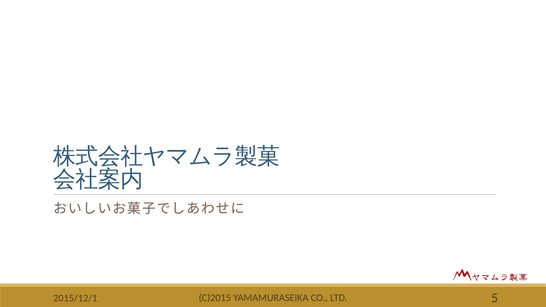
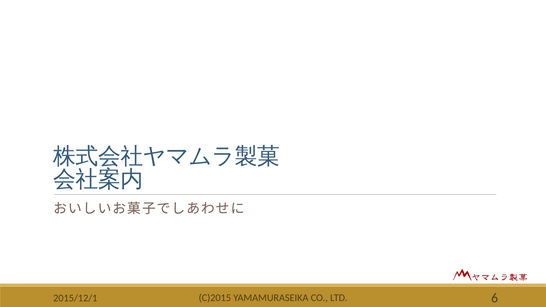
5: 5 -> 6
